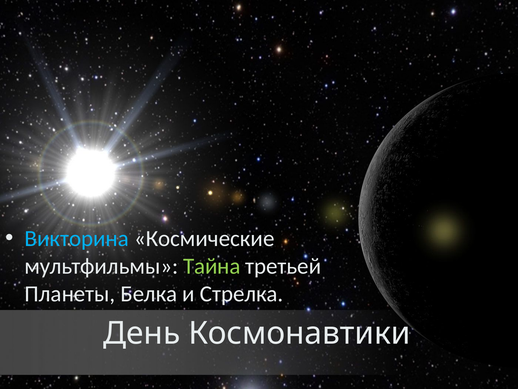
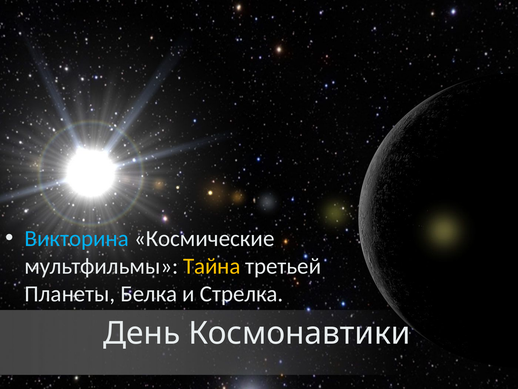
Тайна colour: light green -> yellow
